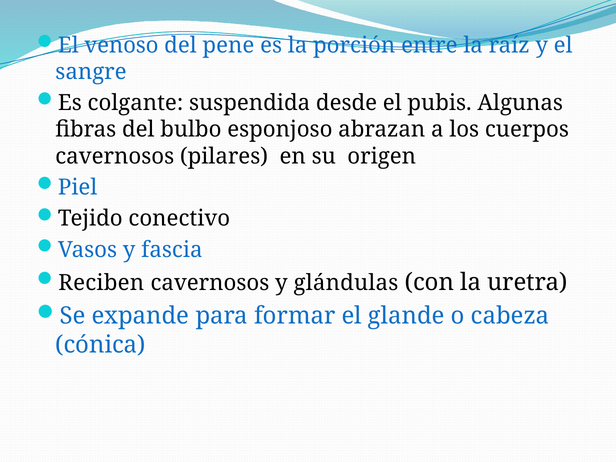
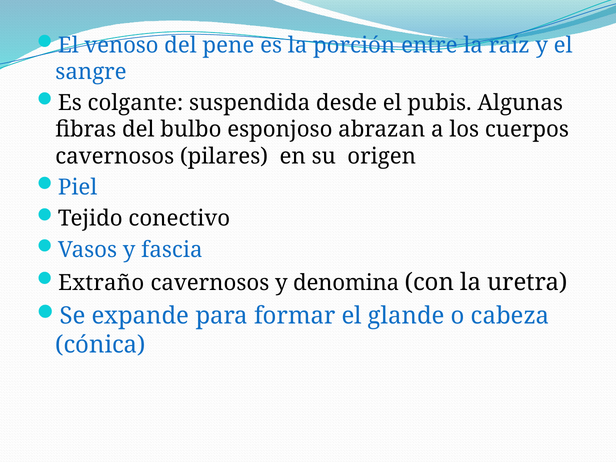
Reciben: Reciben -> Extraño
glándulas: glándulas -> denomina
